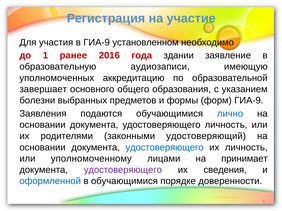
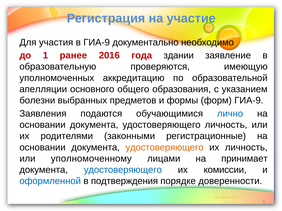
установленном: установленном -> документально
аудиозаписи: аудиозаписи -> проверяются
завершает: завершает -> апелляции
удостоверяющий: удостоверяющий -> регистрационные
удостоверяющего at (165, 148) colour: blue -> orange
удостоверяющего at (123, 170) colour: purple -> blue
сведения: сведения -> комиссии
в обучающимися: обучающимися -> подтверждения
